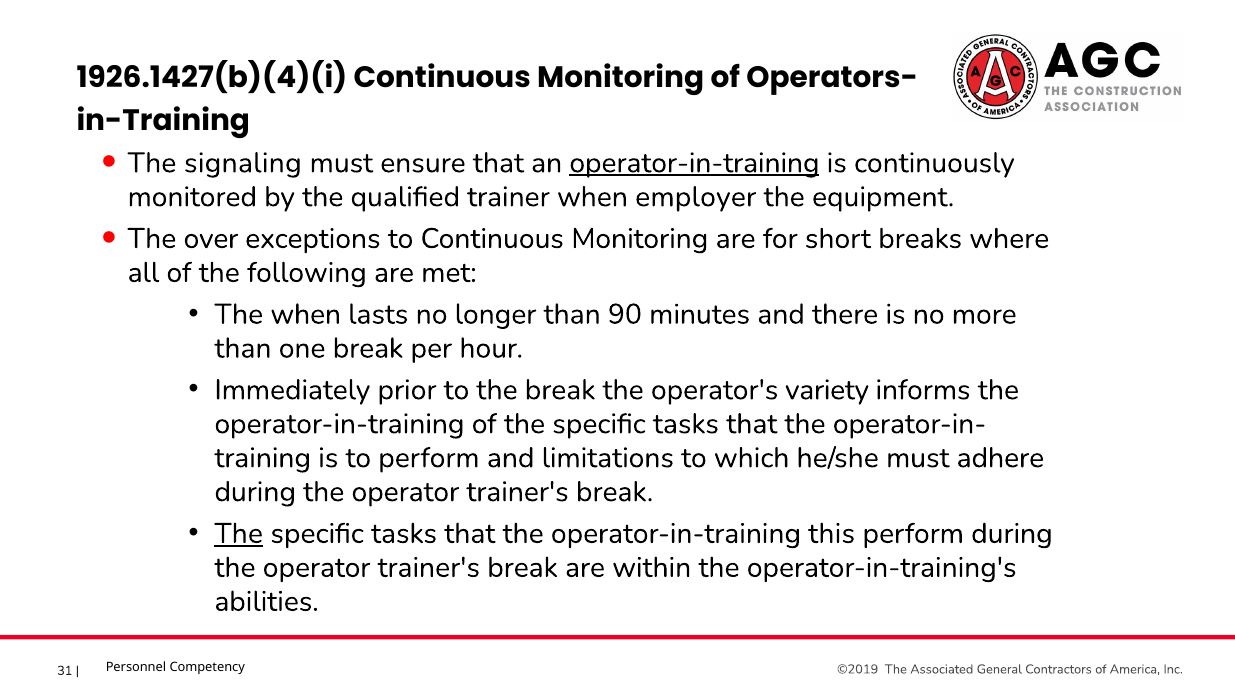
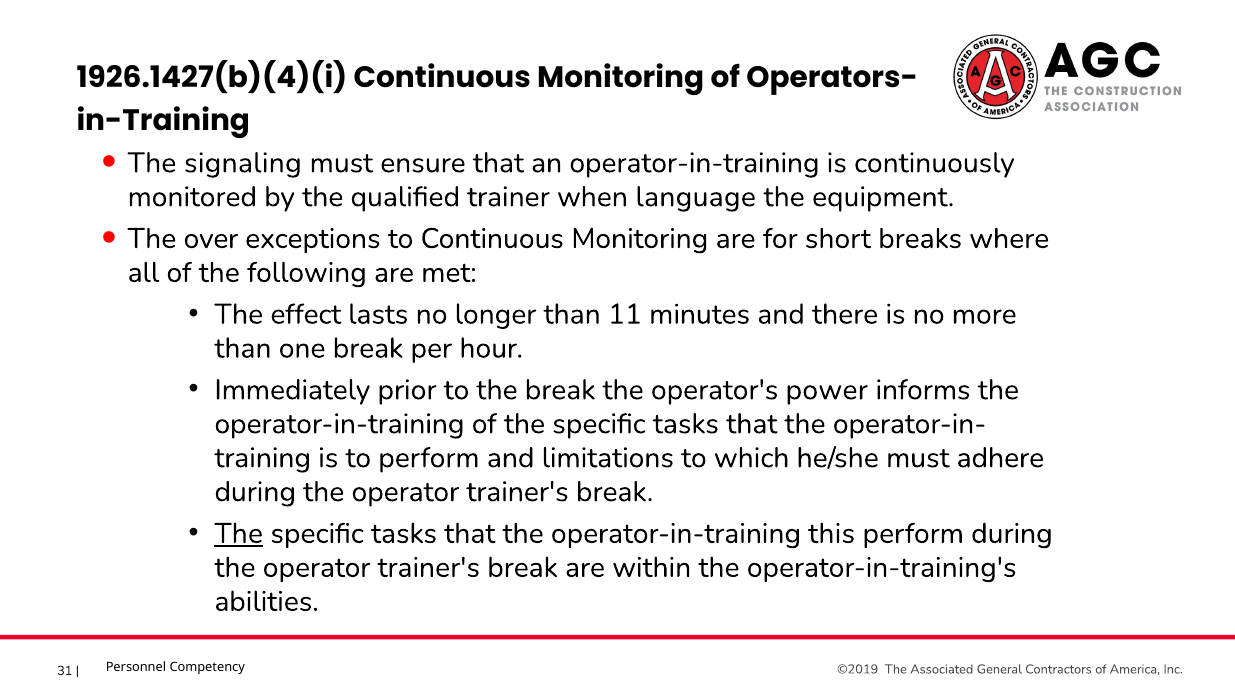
operator-in-training at (694, 163) underline: present -> none
employer: employer -> language
The when: when -> effect
90: 90 -> 11
variety: variety -> power
